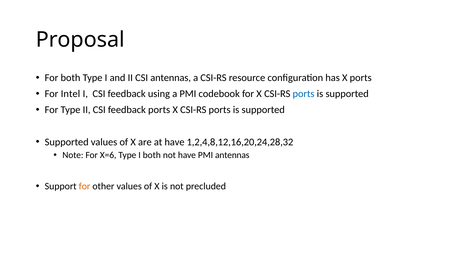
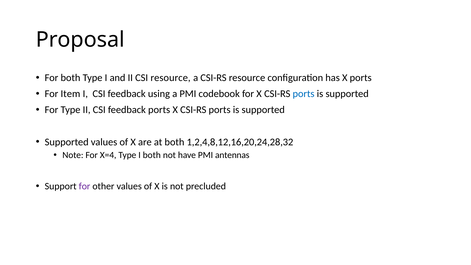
CSI antennas: antennas -> resource
Intel: Intel -> Item
at have: have -> both
X=6: X=6 -> X=4
for at (85, 186) colour: orange -> purple
